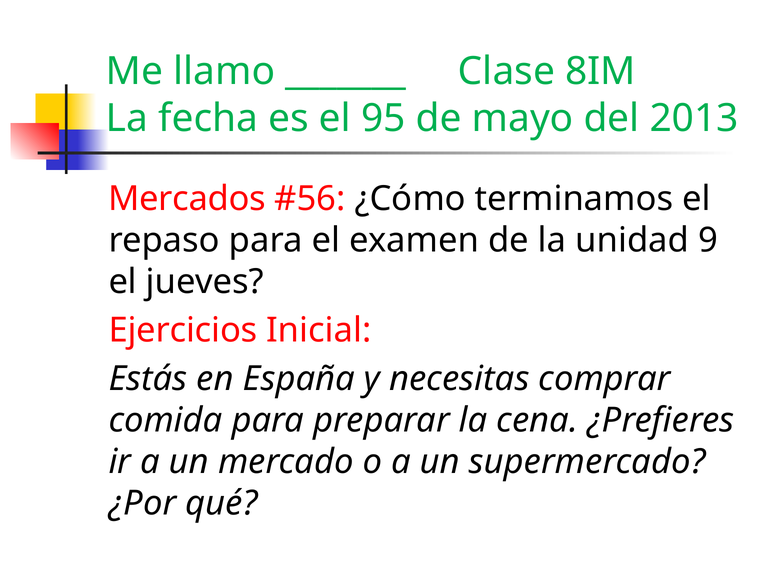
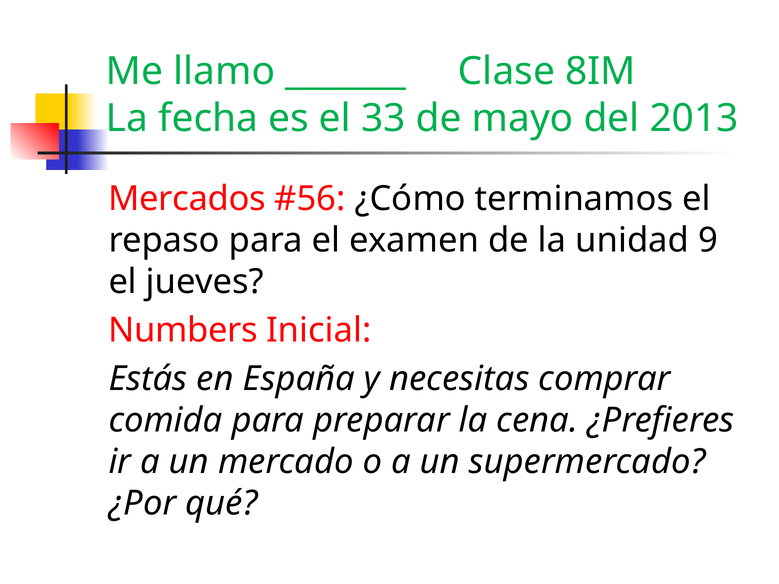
95: 95 -> 33
Ejercicios: Ejercicios -> Numbers
